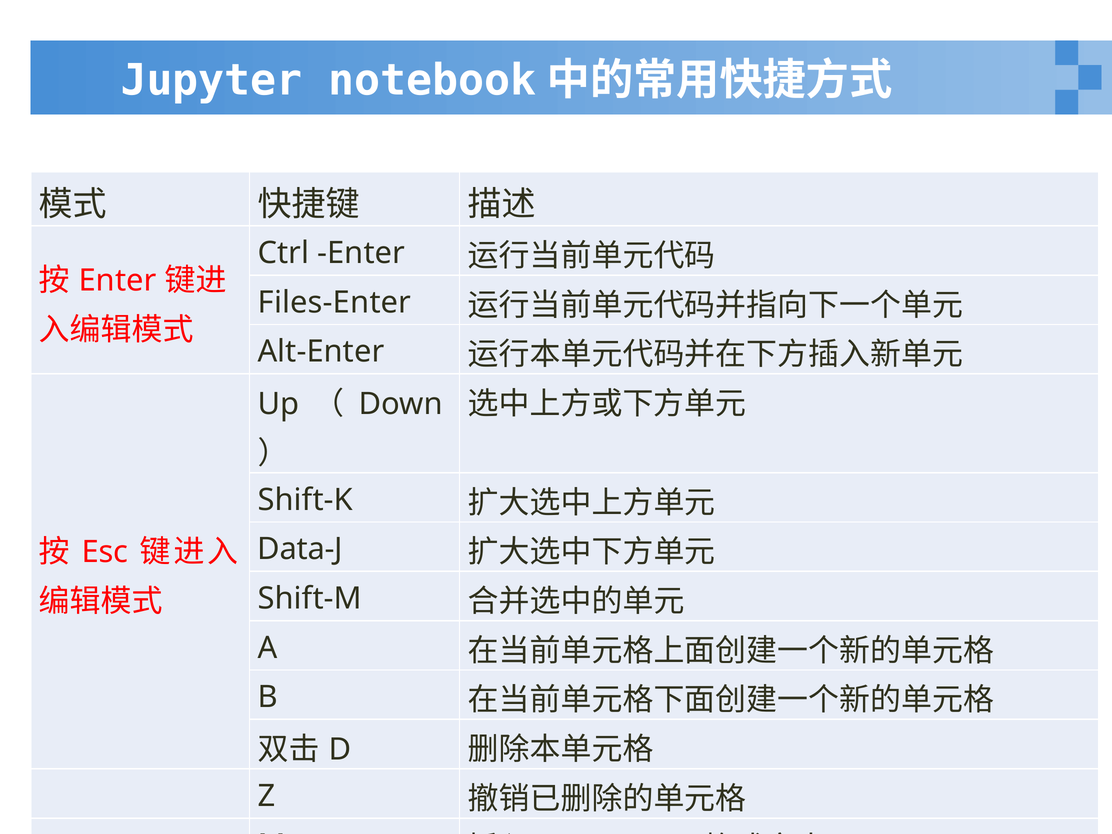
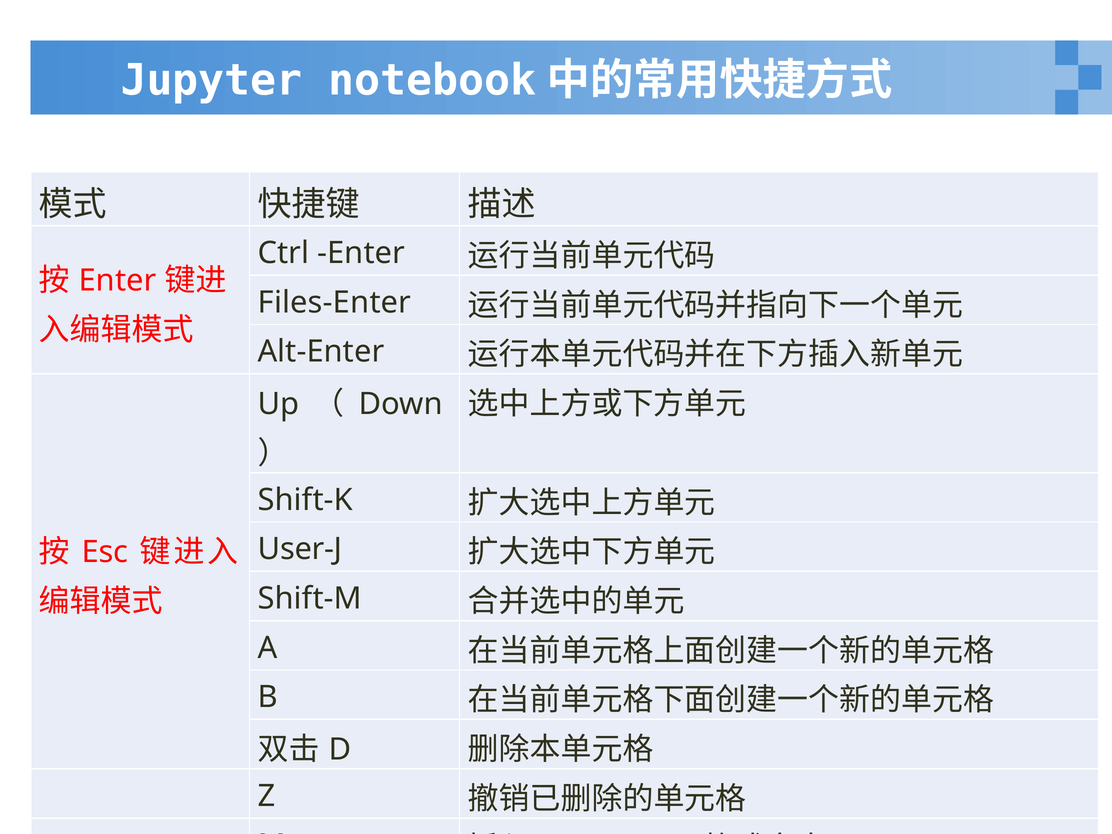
Data-J: Data-J -> User-J
